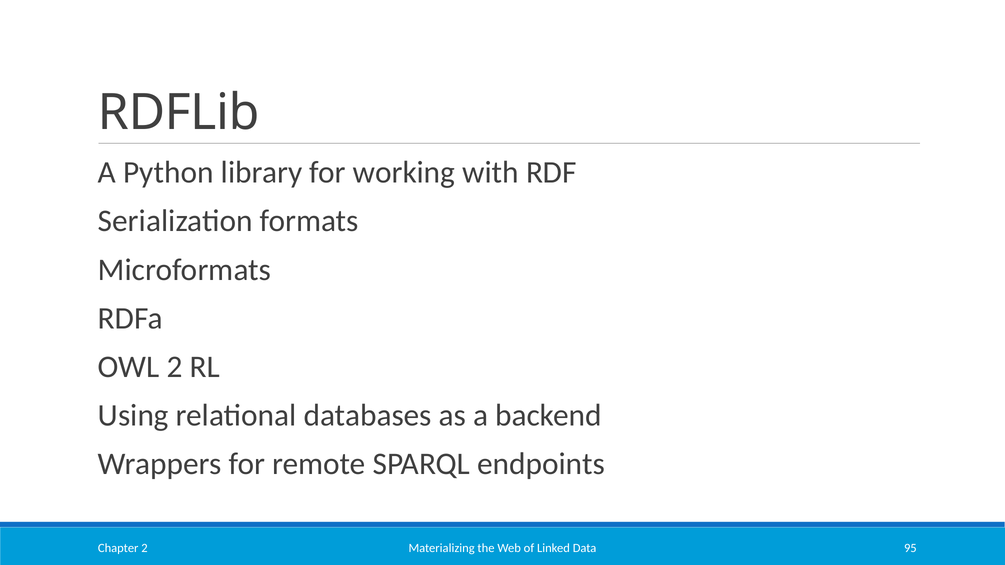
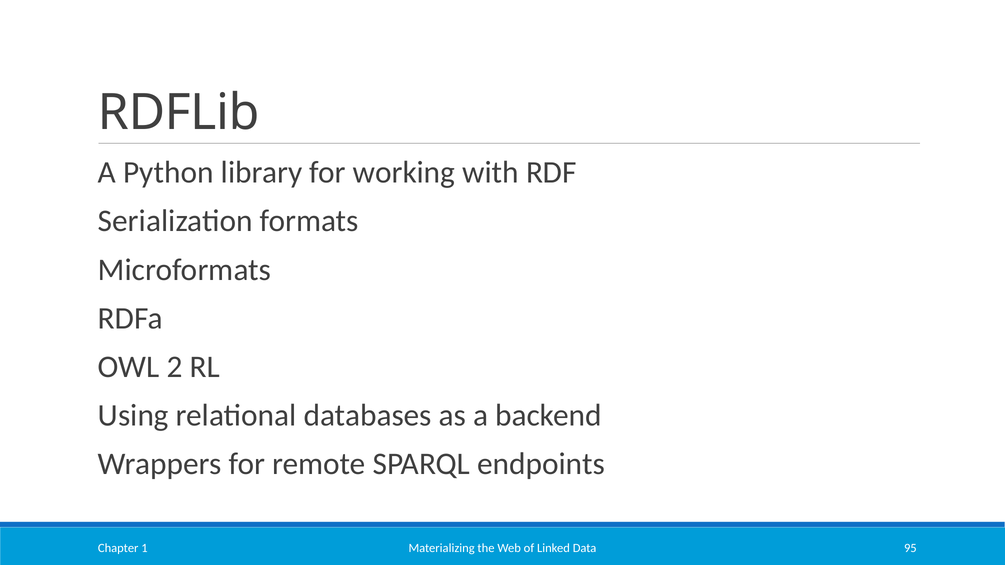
Chapter 2: 2 -> 1
